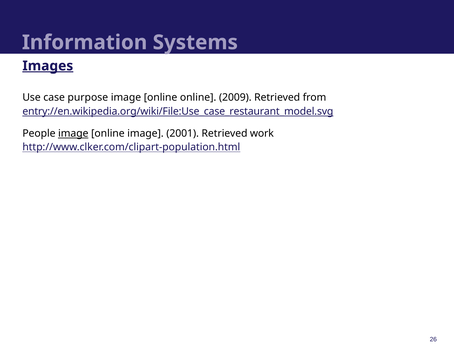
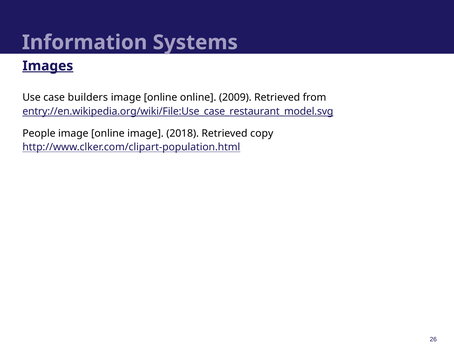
purpose: purpose -> builders
image at (73, 133) underline: present -> none
2001: 2001 -> 2018
work: work -> copy
